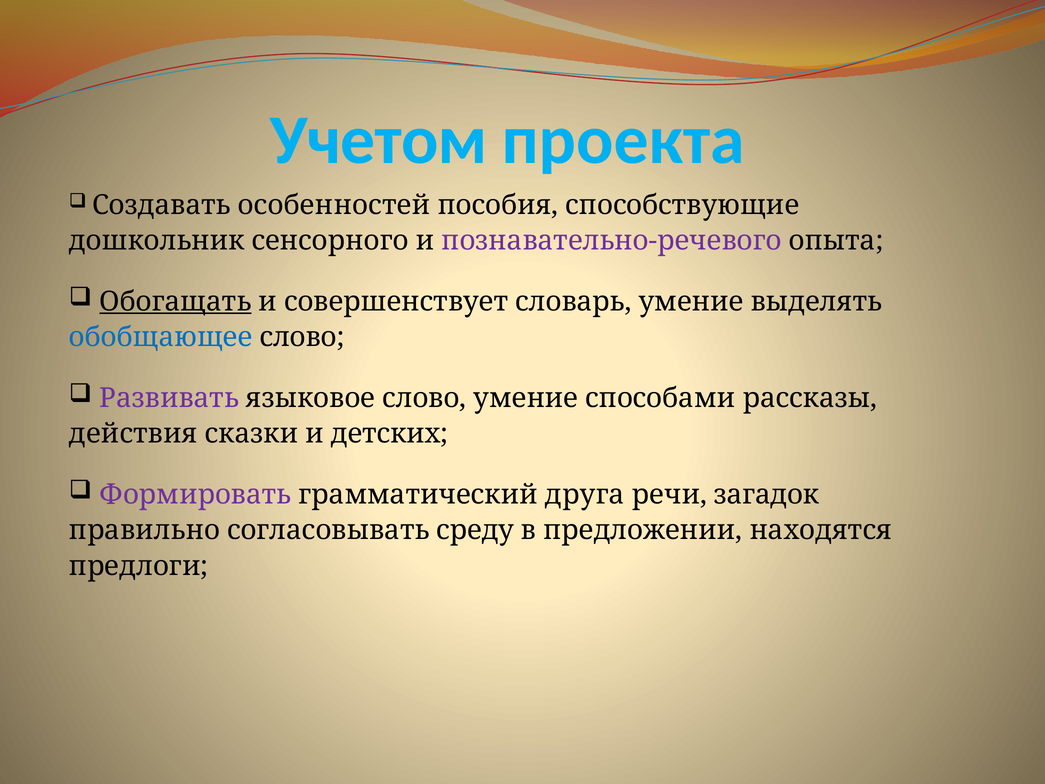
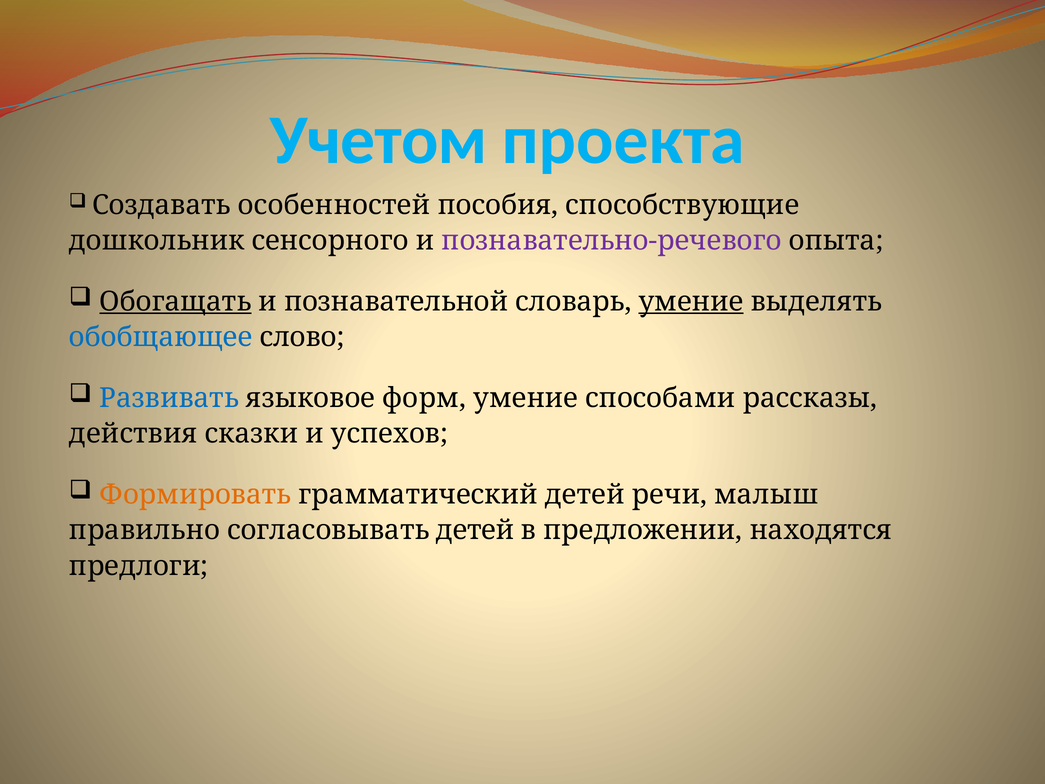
совершенствует: совершенствует -> познавательной
умение at (691, 301) underline: none -> present
Развивать colour: purple -> blue
языковое слово: слово -> форм
детских: детских -> успехов
Формировать colour: purple -> orange
грамматический друга: друга -> детей
загадок: загадок -> малыш
согласовывать среду: среду -> детей
